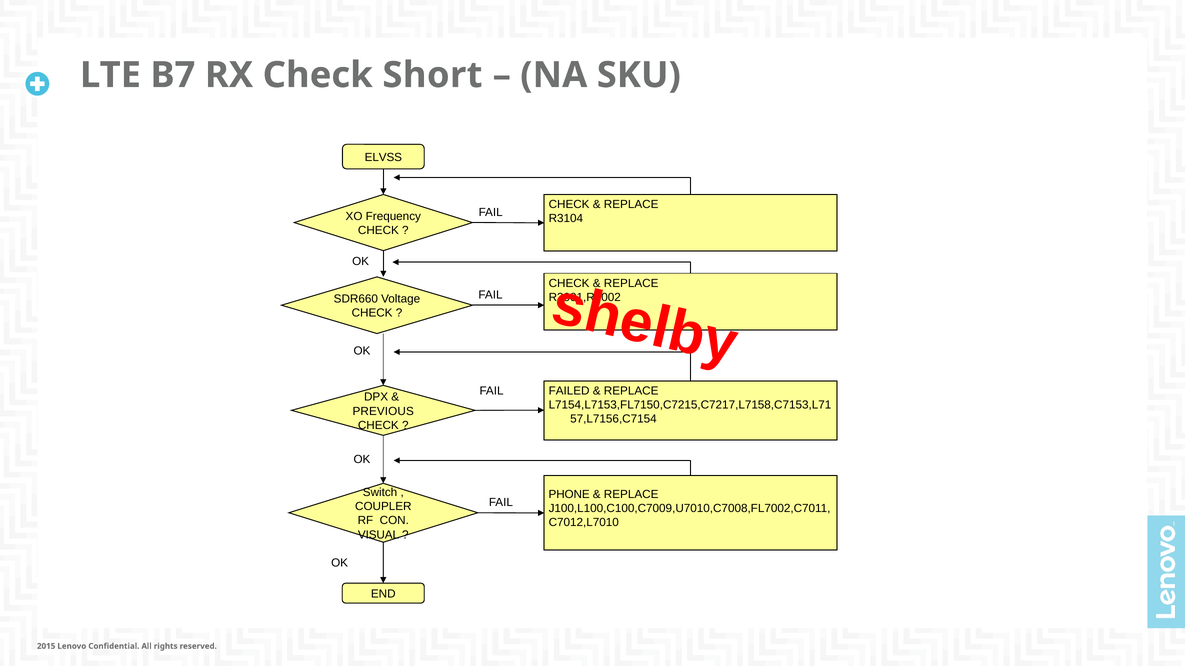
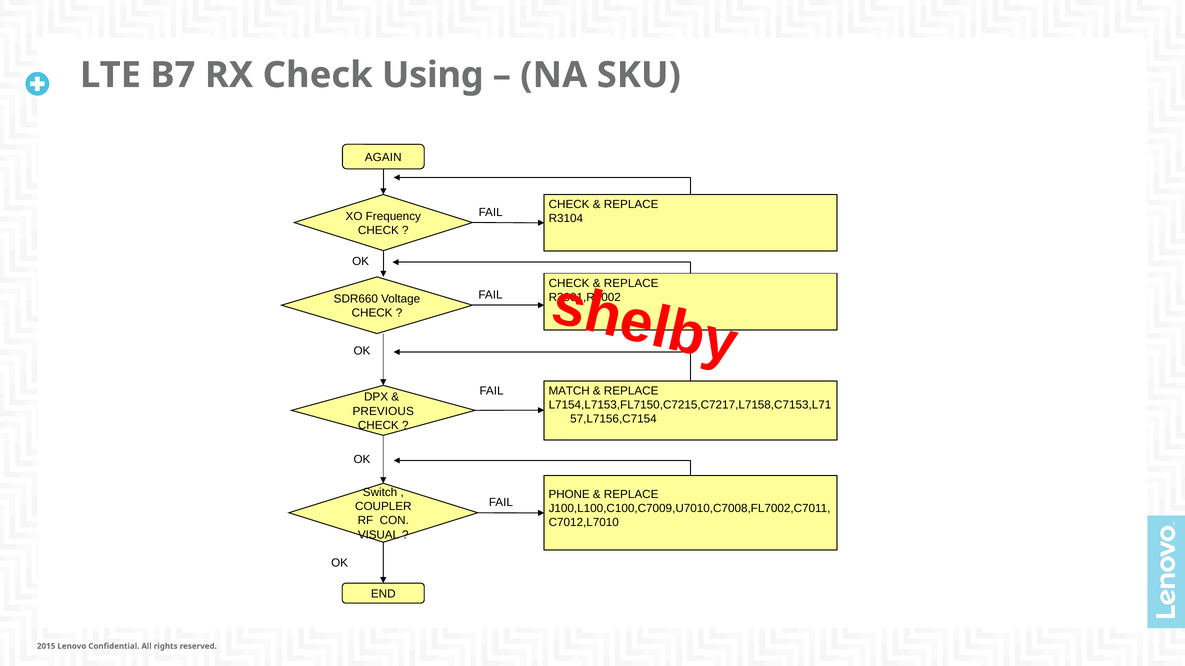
Short: Short -> Using
ELVSS: ELVSS -> AGAIN
FAILED: FAILED -> MATCH
